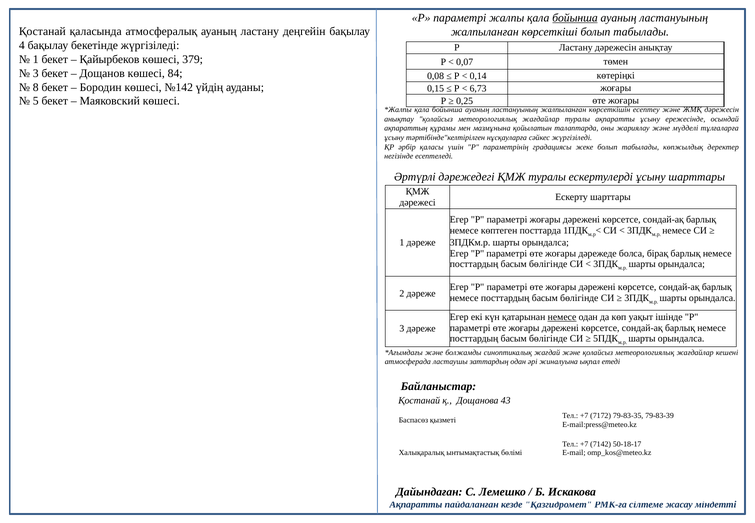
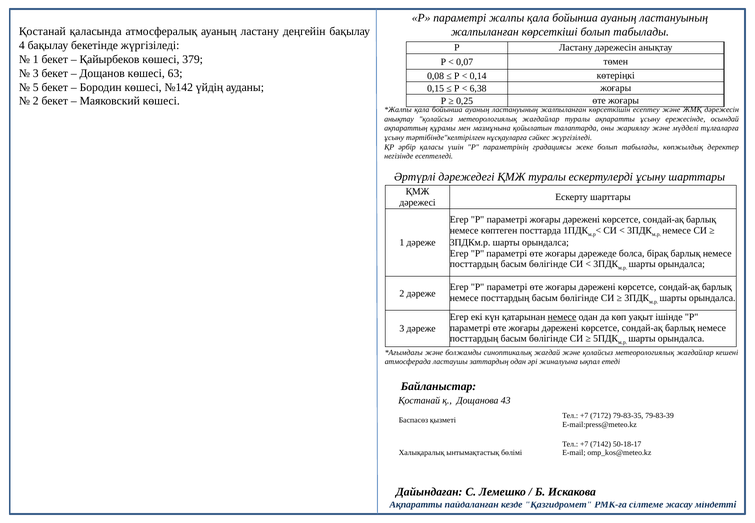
бойынша at (575, 18) underline: present -> none
84: 84 -> 63
8: 8 -> 5
6,73: 6,73 -> 6,38
5 at (36, 101): 5 -> 2
